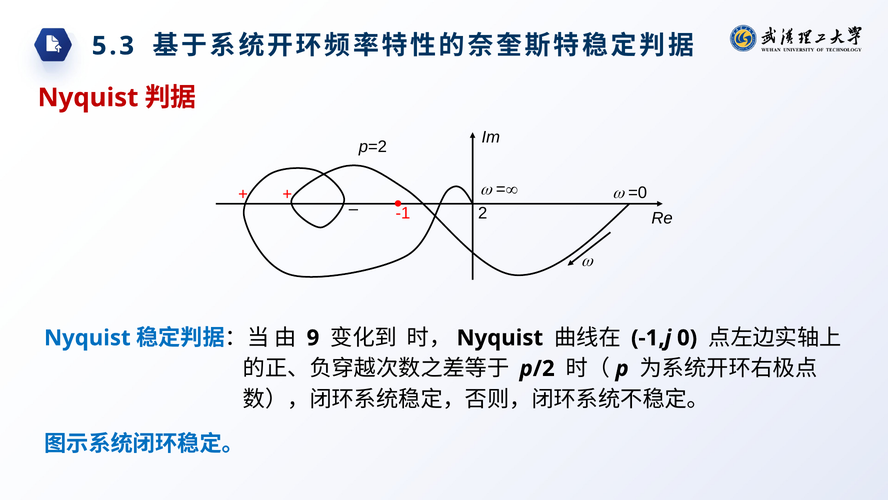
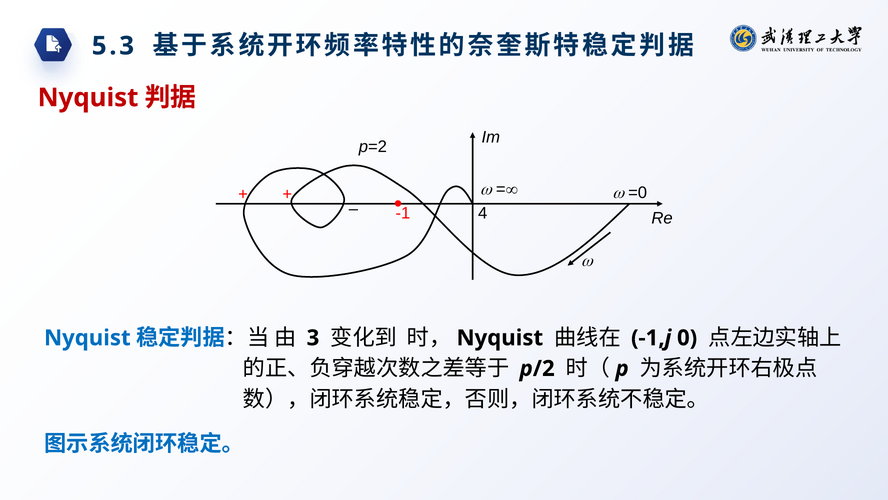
2: 2 -> 4
9: 9 -> 3
